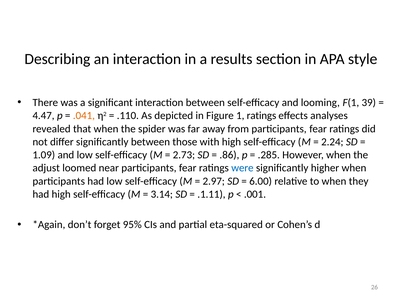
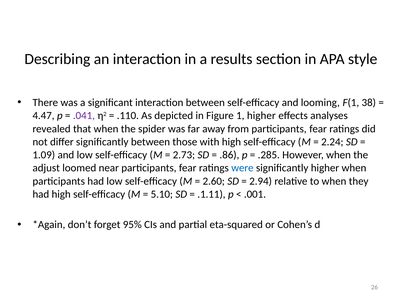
39: 39 -> 38
.041 colour: orange -> purple
1 ratings: ratings -> higher
2.97: 2.97 -> 2.60
6.00: 6.00 -> 2.94
3.14: 3.14 -> 5.10
